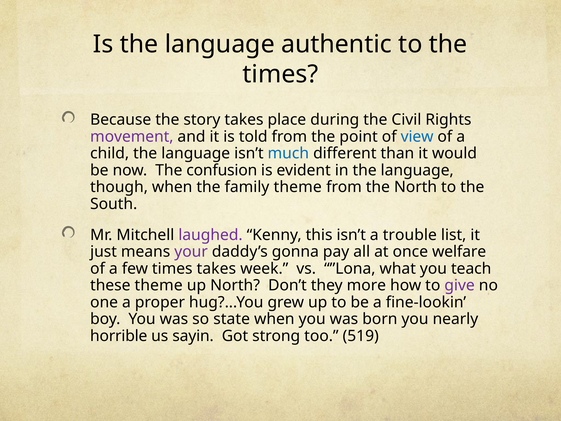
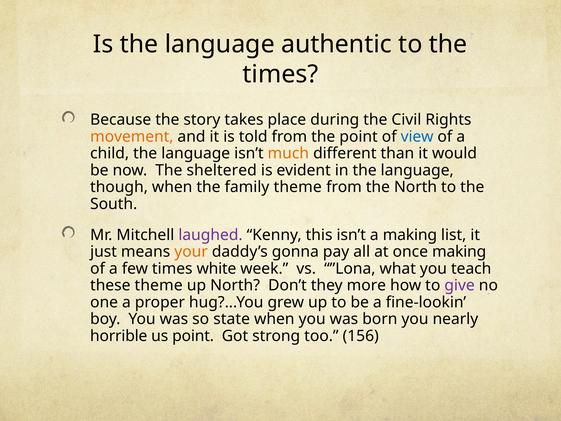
movement colour: purple -> orange
much colour: blue -> orange
confusion: confusion -> sheltered
a trouble: trouble -> making
your colour: purple -> orange
once welfare: welfare -> making
times takes: takes -> white
us sayin: sayin -> point
519: 519 -> 156
